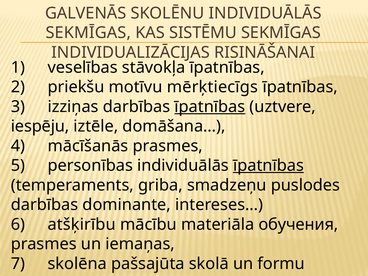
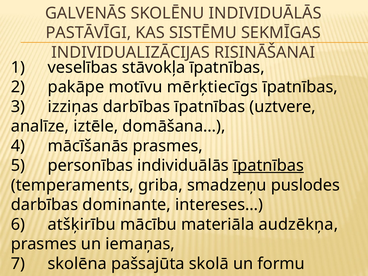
SEKMĪGAS at (88, 33): SEKMĪGAS -> PASTĀVĪGI
priekšu: priekšu -> pakāpe
īpatnības at (210, 107) underline: present -> none
iespēju: iespēju -> analīze
обучения: обучения -> audzēkņa
